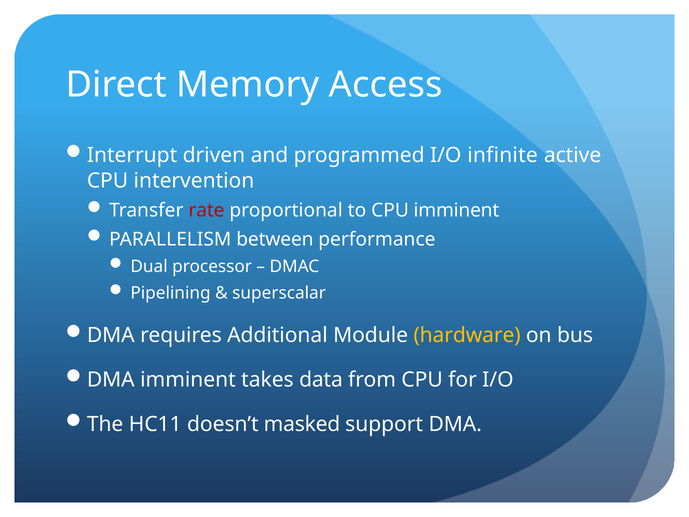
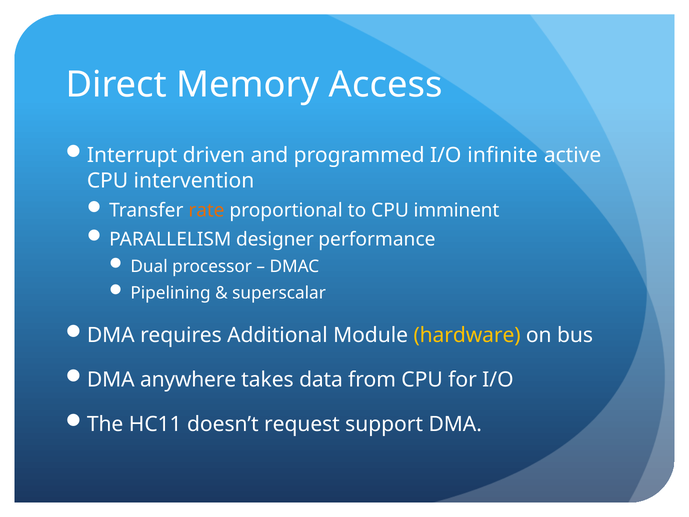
rate colour: red -> orange
between: between -> designer
DMA imminent: imminent -> anywhere
masked: masked -> request
